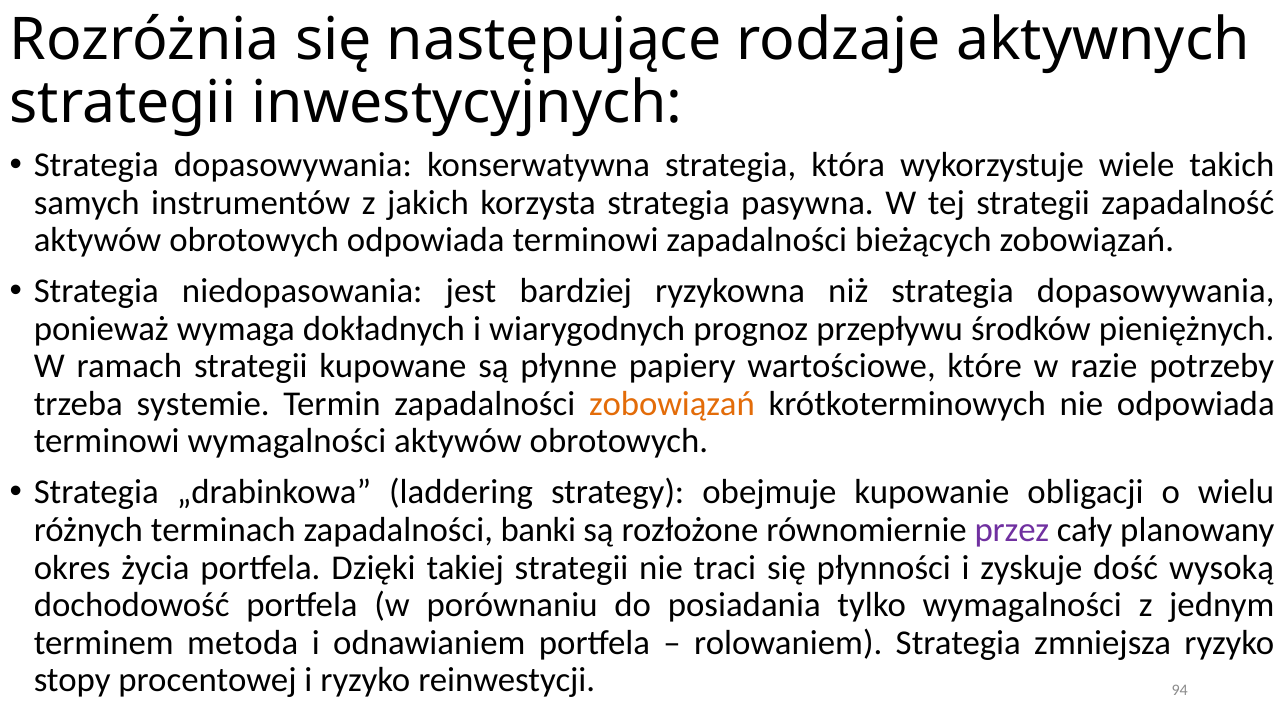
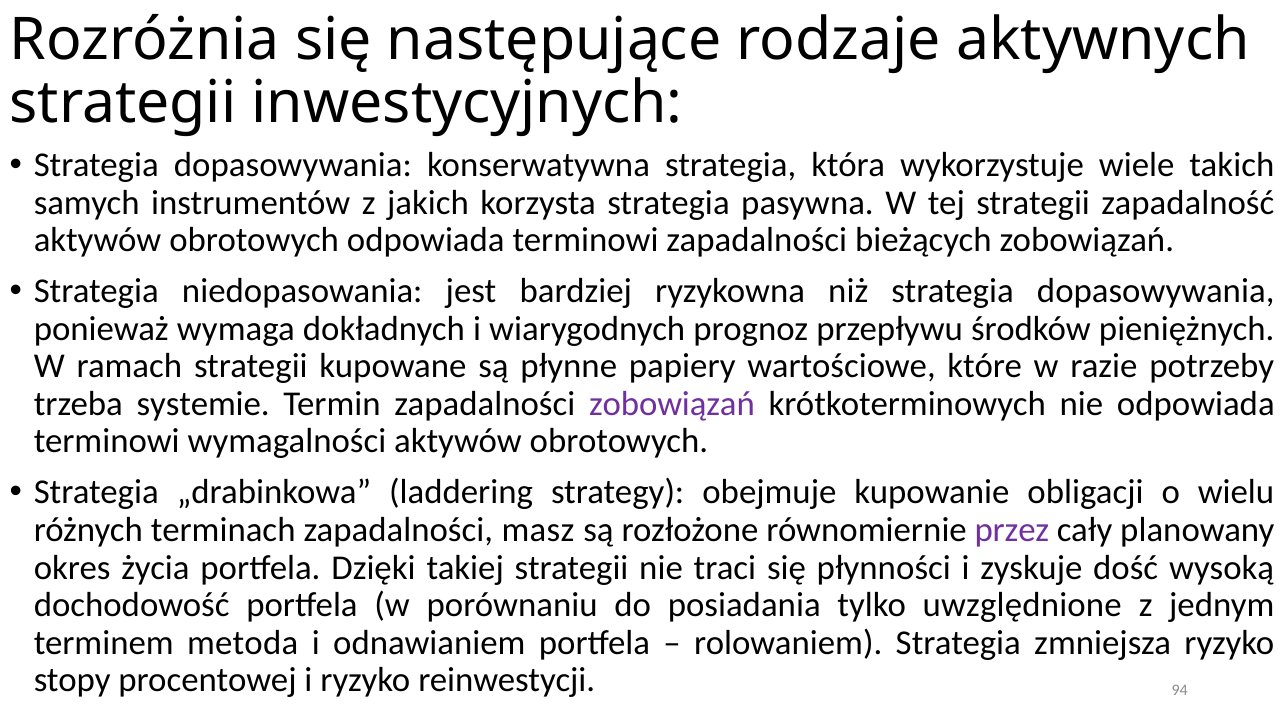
zobowiązań at (672, 404) colour: orange -> purple
banki: banki -> masz
tylko wymagalności: wymagalności -> uwzględnione
